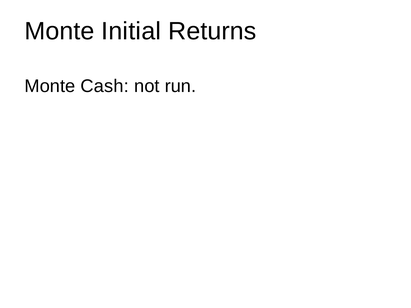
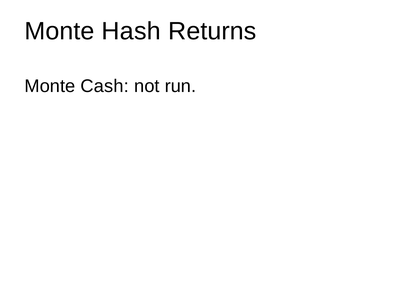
Initial: Initial -> Hash
